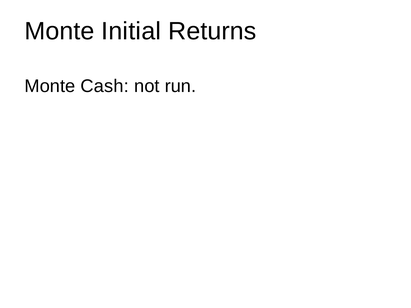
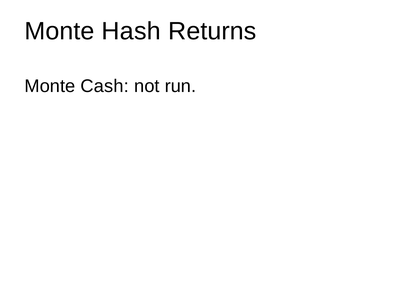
Initial: Initial -> Hash
